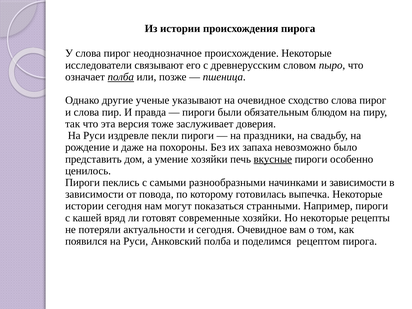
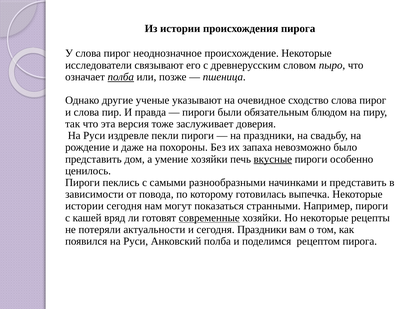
и зависимости: зависимости -> представить
современные underline: none -> present
сегодня Очевидное: Очевидное -> Праздники
